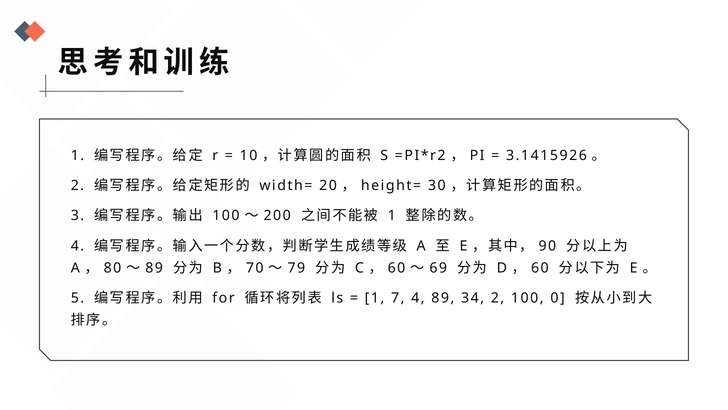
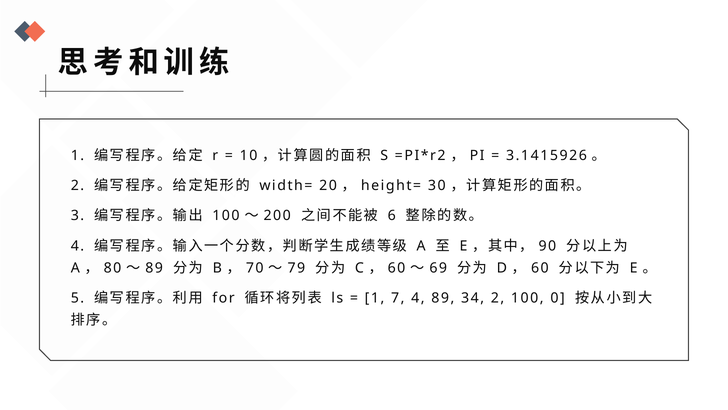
1 at (392, 215): 1 -> 6
